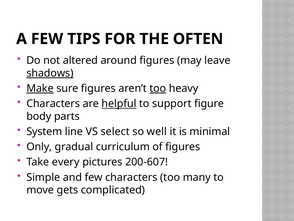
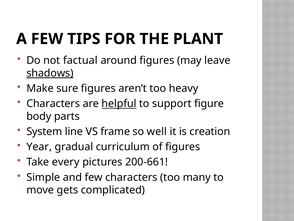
OFTEN: OFTEN -> PLANT
altered: altered -> factual
Make underline: present -> none
too at (158, 88) underline: present -> none
select: select -> frame
minimal: minimal -> creation
Only: Only -> Year
200-607: 200-607 -> 200-661
